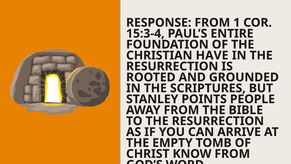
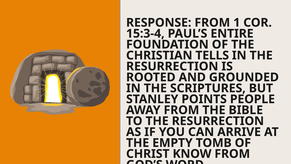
HAVE: HAVE -> TELLS
